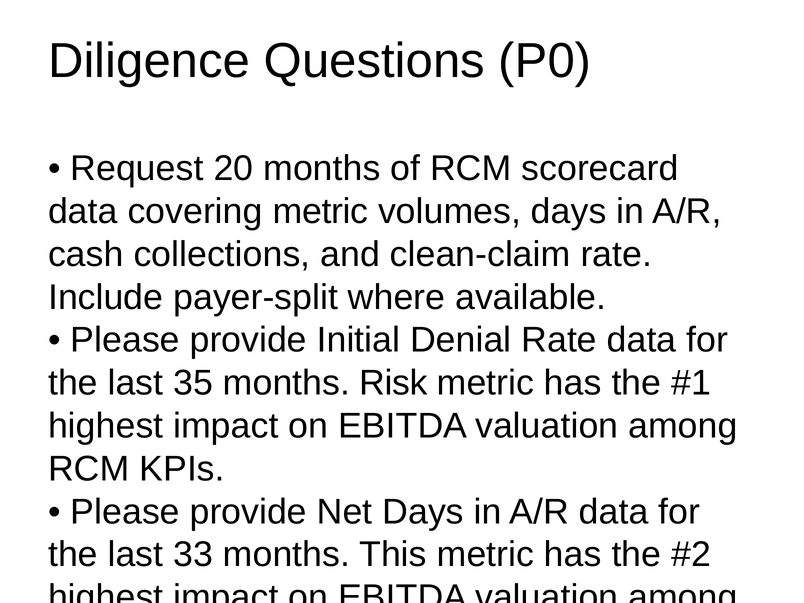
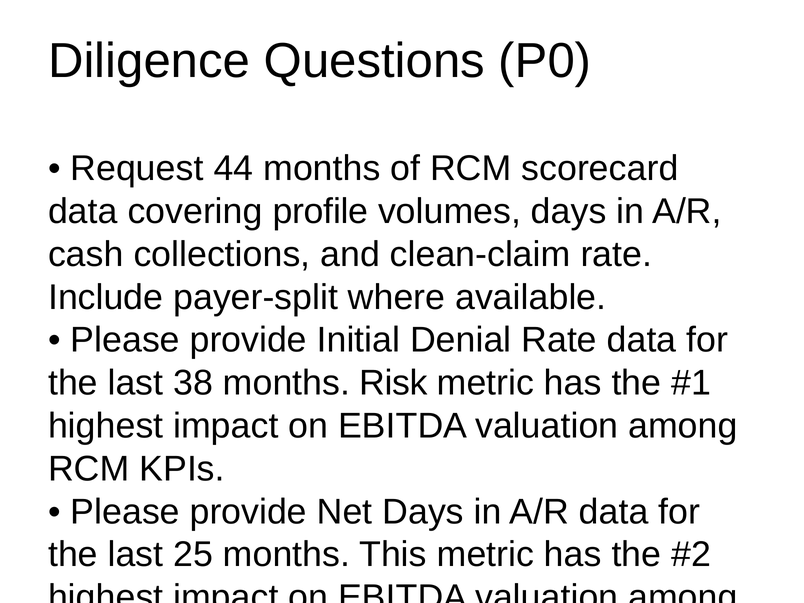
20: 20 -> 44
covering metric: metric -> profile
35: 35 -> 38
33: 33 -> 25
